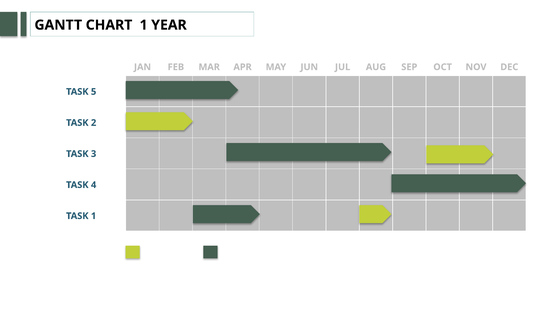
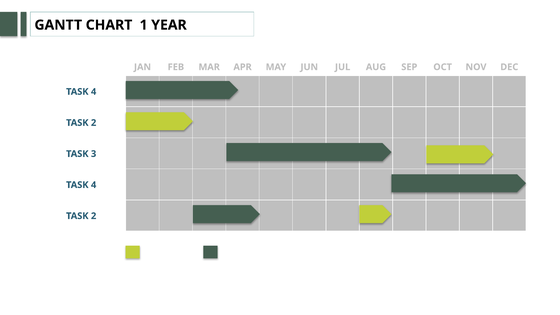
5 at (94, 92): 5 -> 4
1 at (94, 216): 1 -> 2
